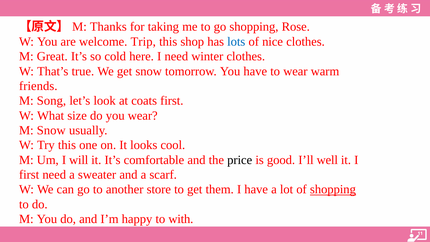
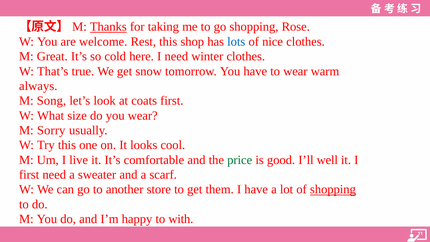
Thanks underline: none -> present
Trip: Trip -> Rest
friends: friends -> always
M Snow: Snow -> Sorry
will: will -> live
price colour: black -> green
